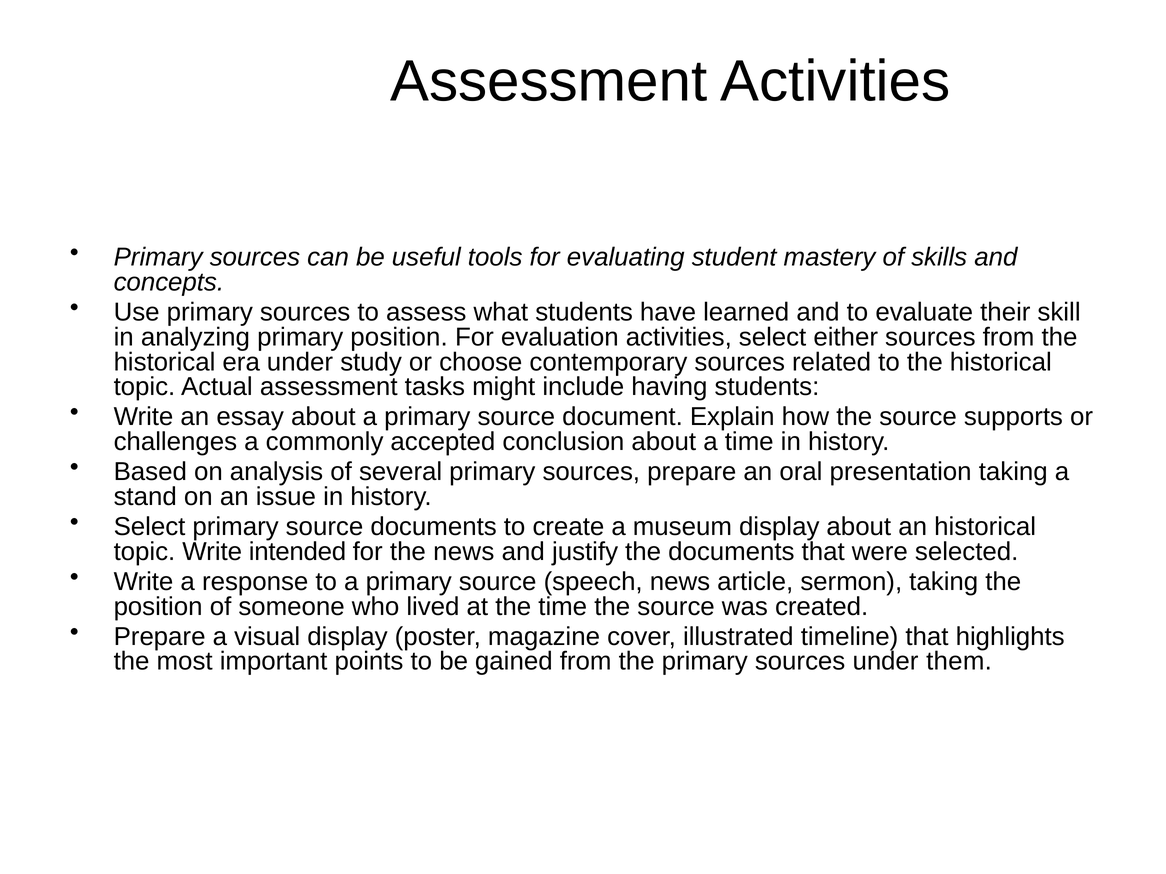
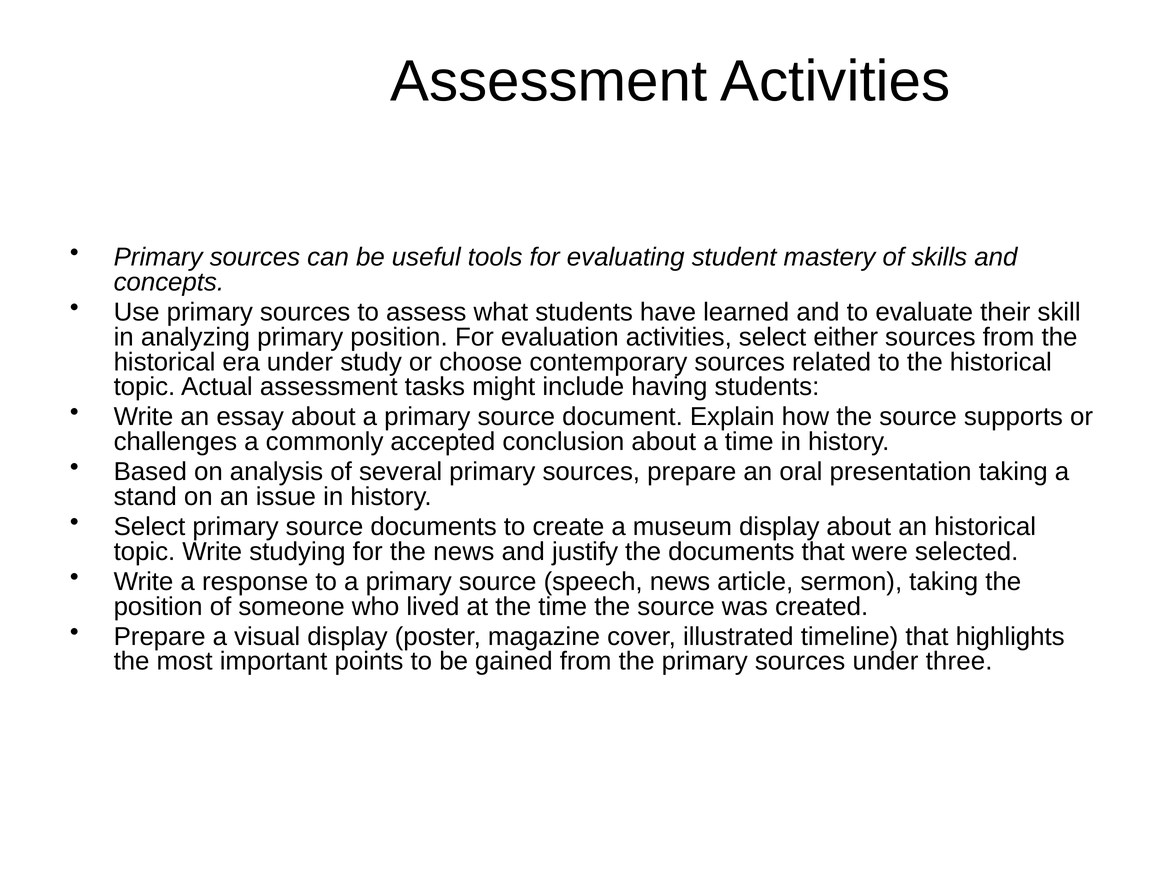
intended: intended -> studying
them: them -> three
